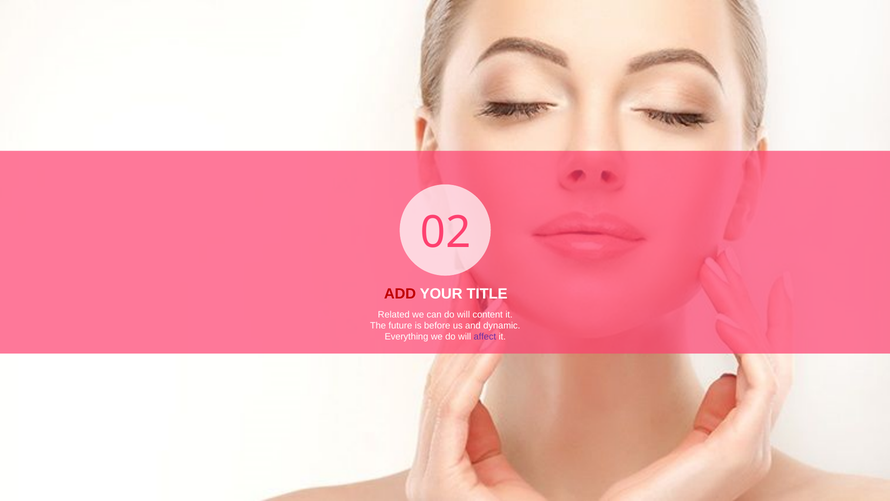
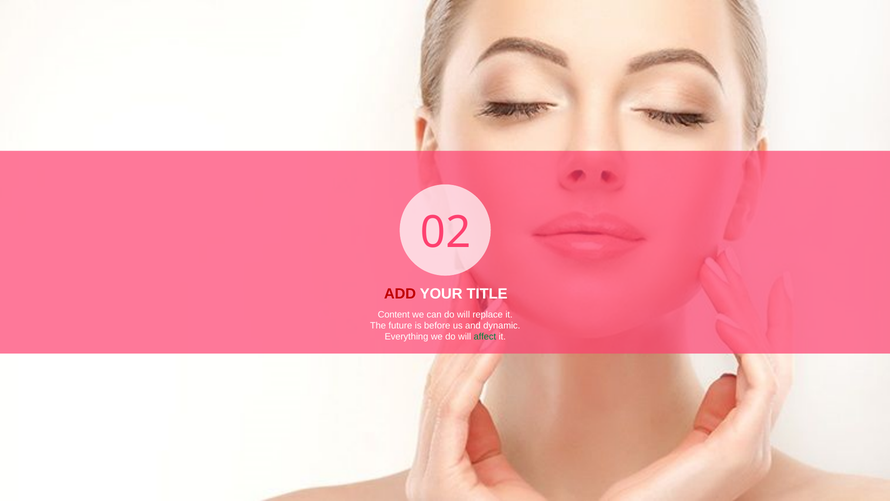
Related: Related -> Content
content: content -> replace
affect colour: purple -> green
